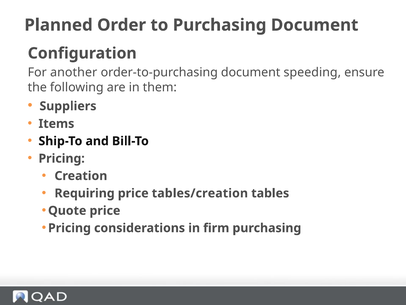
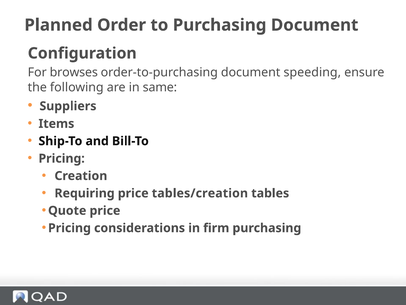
another: another -> browses
them: them -> same
